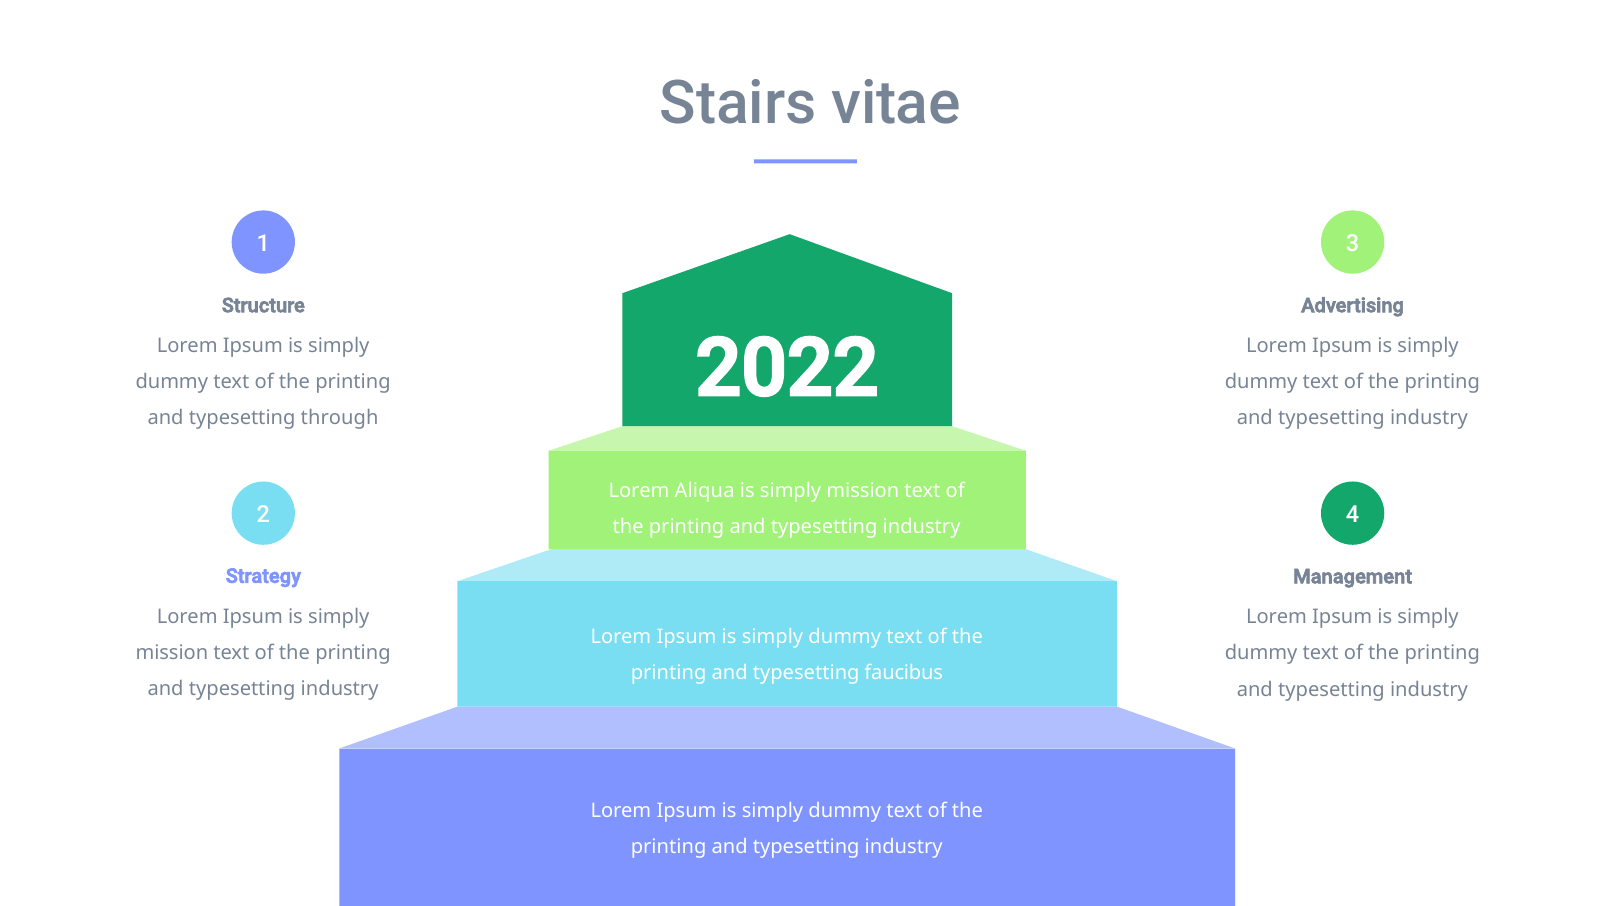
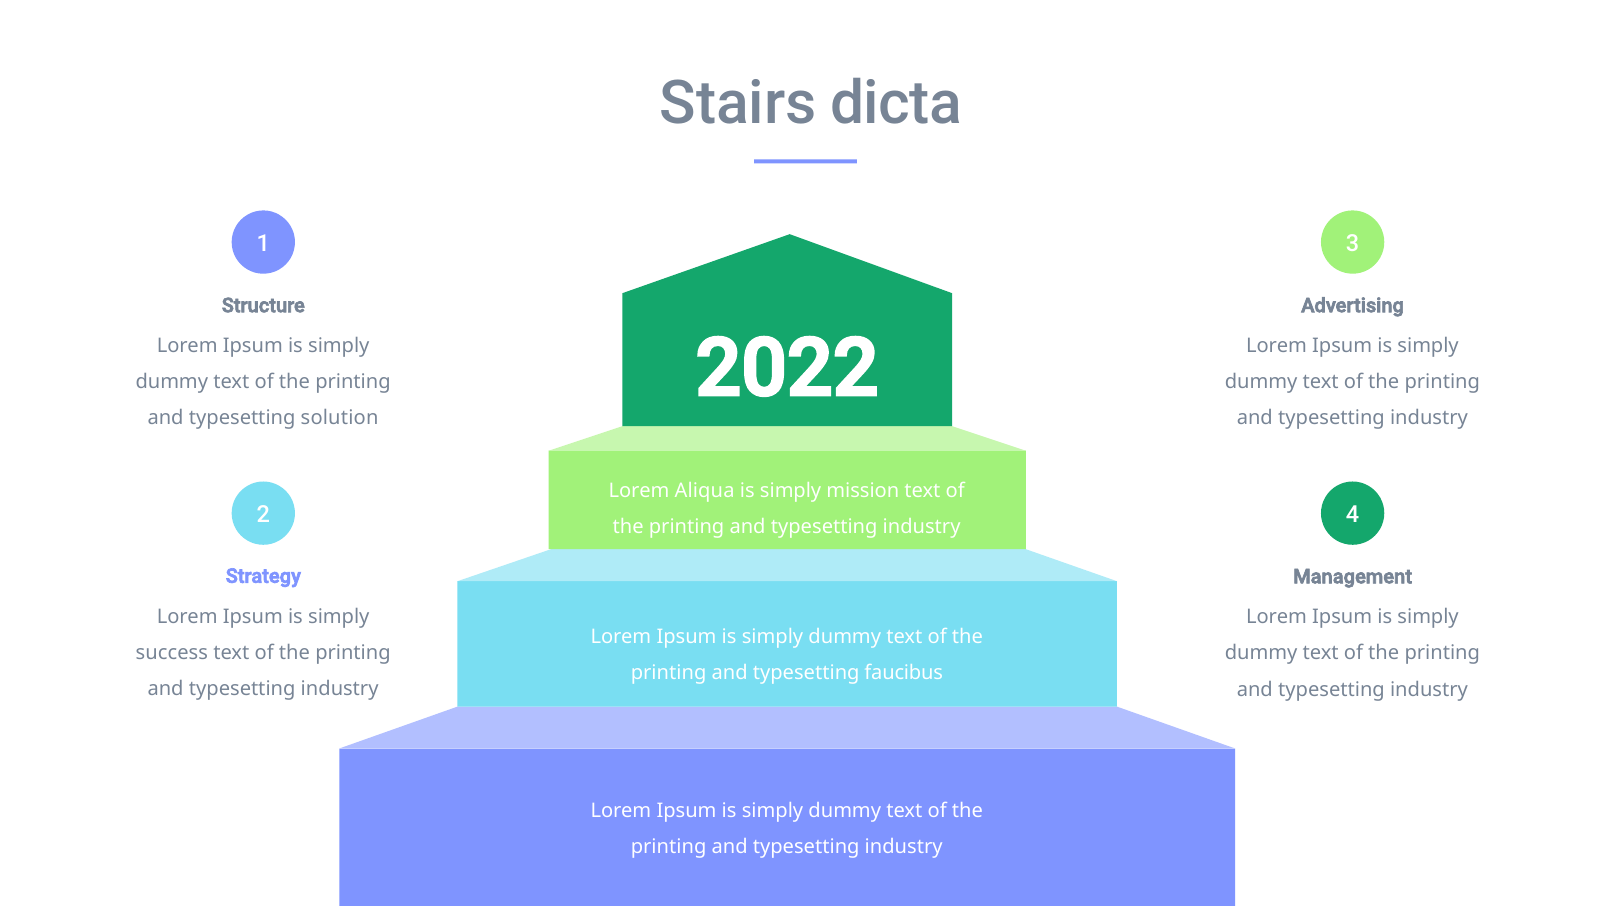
vitae: vitae -> dicta
through: through -> solution
mission at (172, 653): mission -> success
